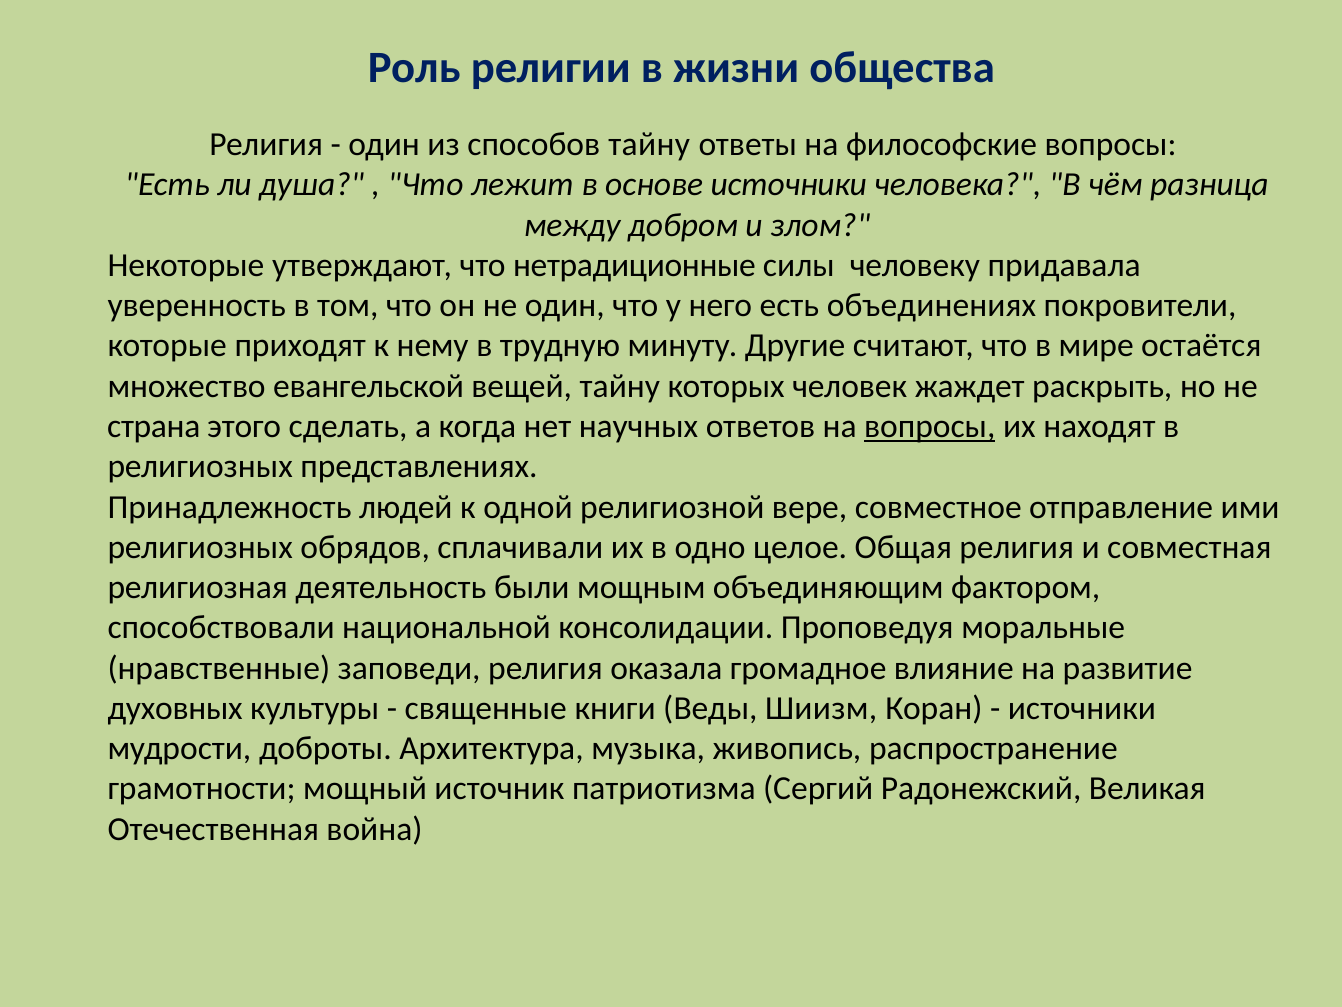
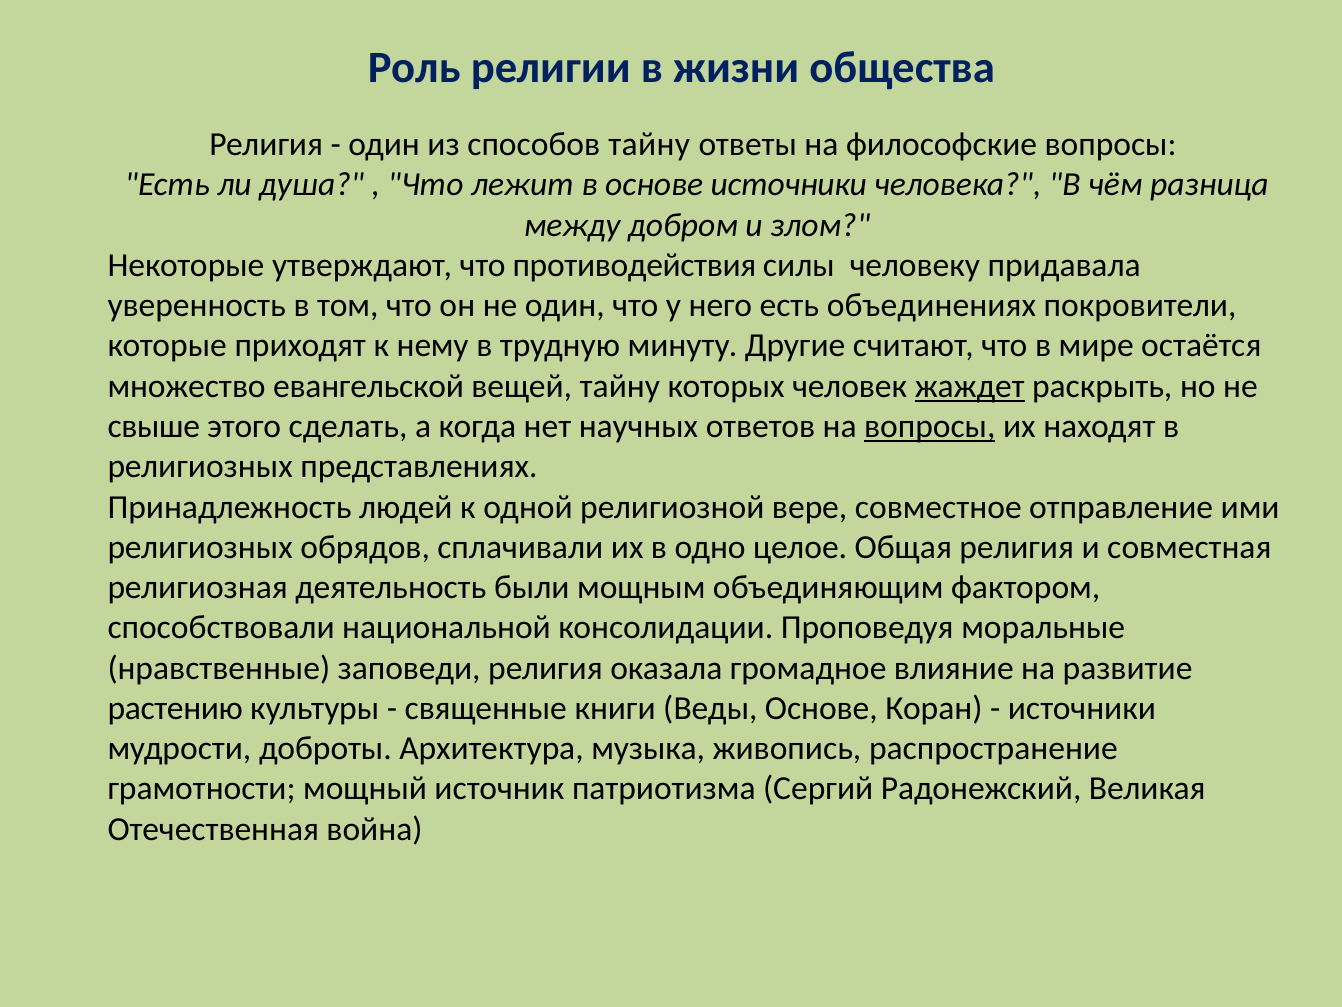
нетрадиционные: нетрадиционные -> противодействия
жаждет underline: none -> present
страна: страна -> свыше
духовных: духовных -> растению
Веды Шиизм: Шиизм -> Основе
